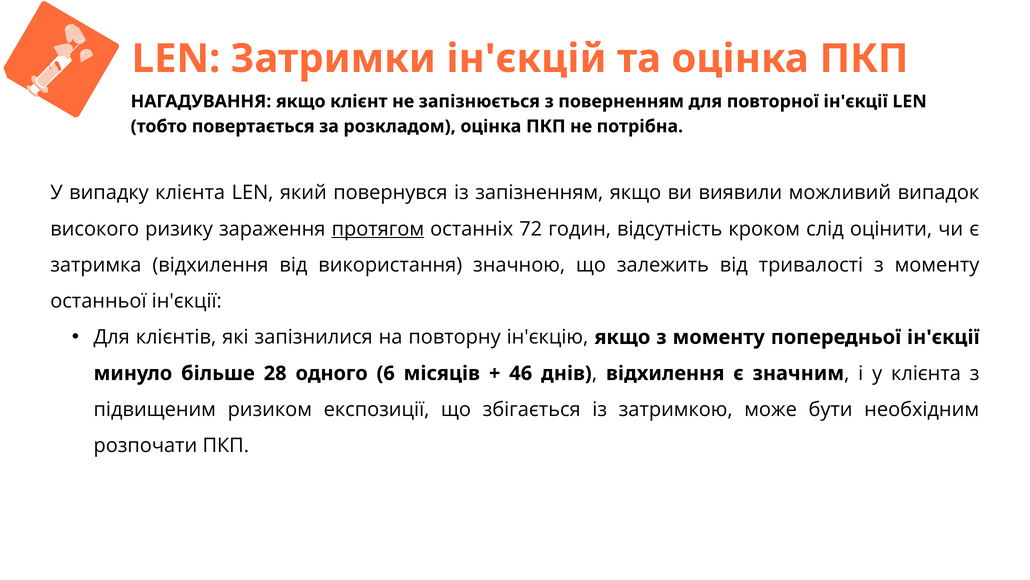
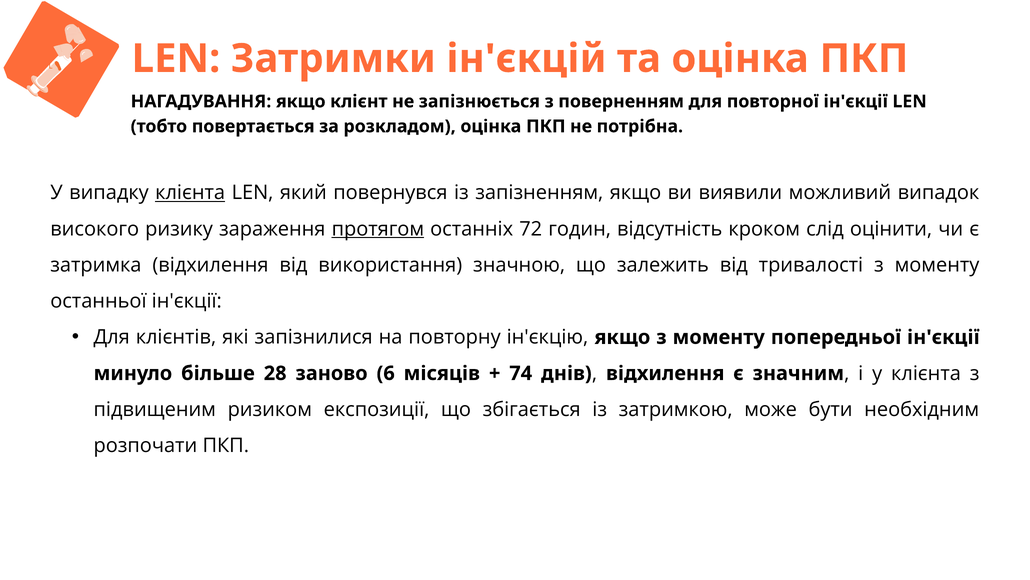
клієнта at (190, 193) underline: none -> present
одного: одного -> заново
46: 46 -> 74
